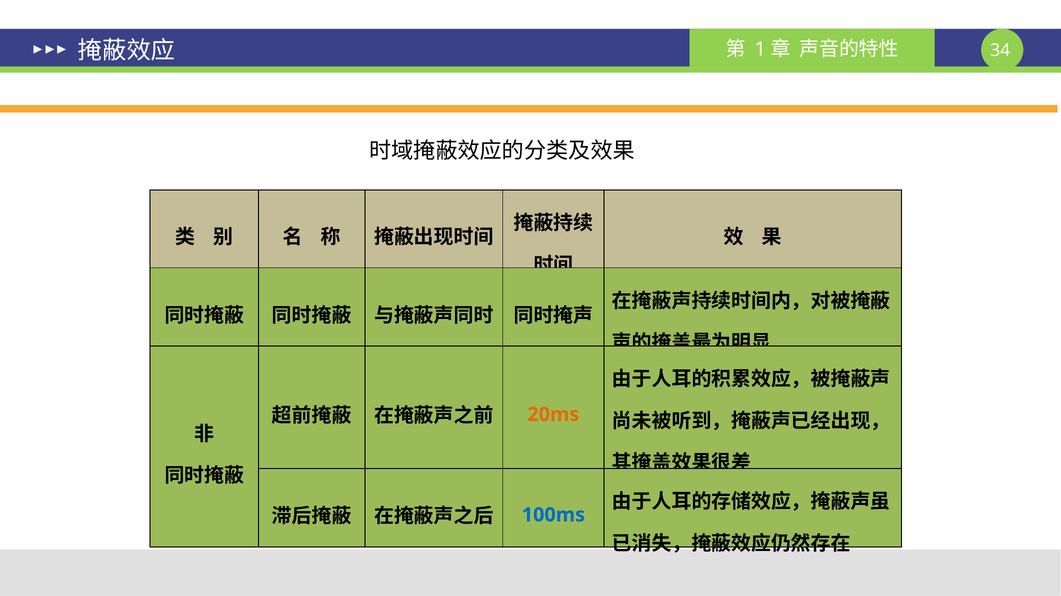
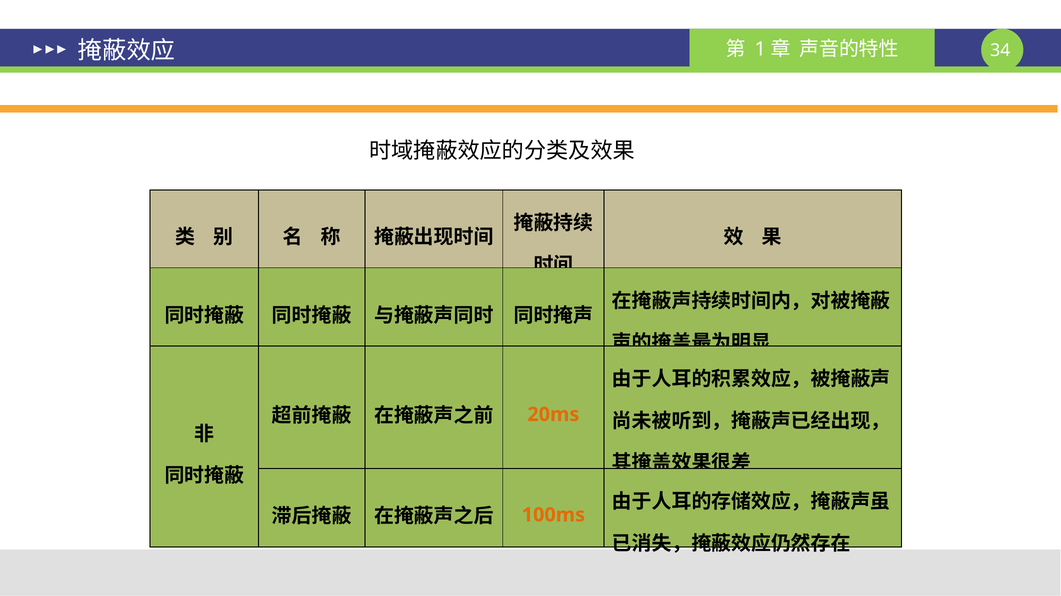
100ms colour: blue -> orange
